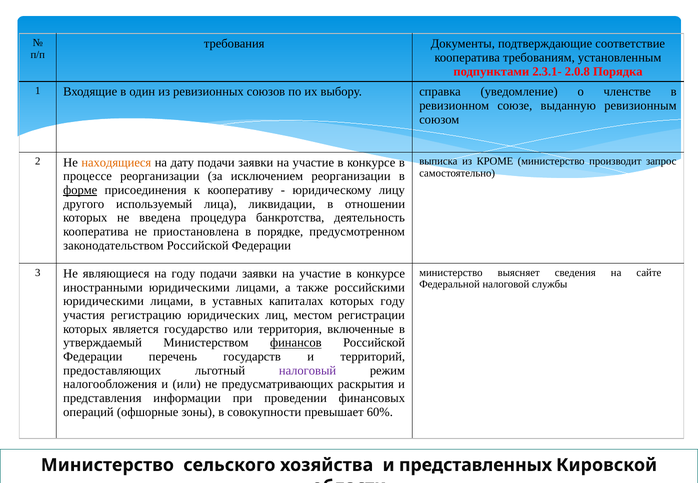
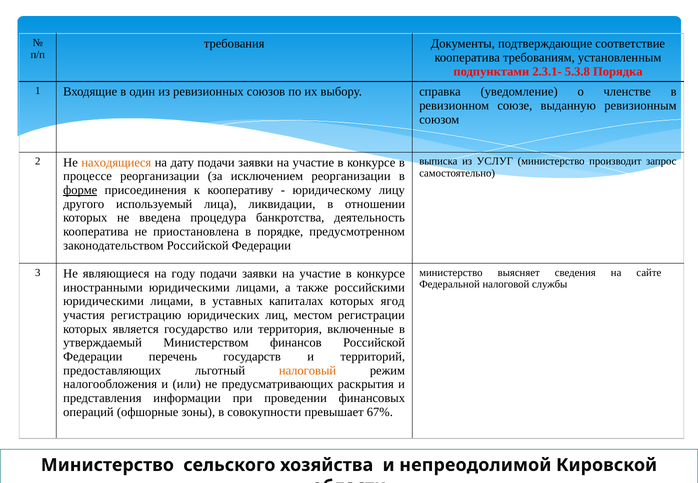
2.0.8: 2.0.8 -> 5.3.8
КРОМЕ: КРОМЕ -> УСЛУГ
которых году: году -> ягод
финансов underline: present -> none
налоговый colour: purple -> orange
60%: 60% -> 67%
представленных: представленных -> непреодолимой
